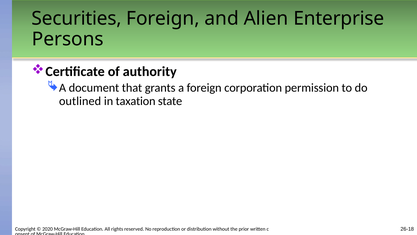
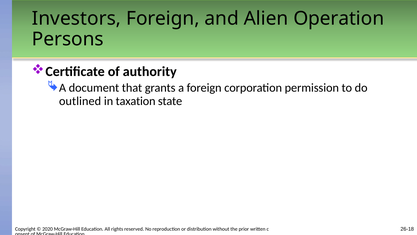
Securities: Securities -> Investors
Enterprise: Enterprise -> Operation
